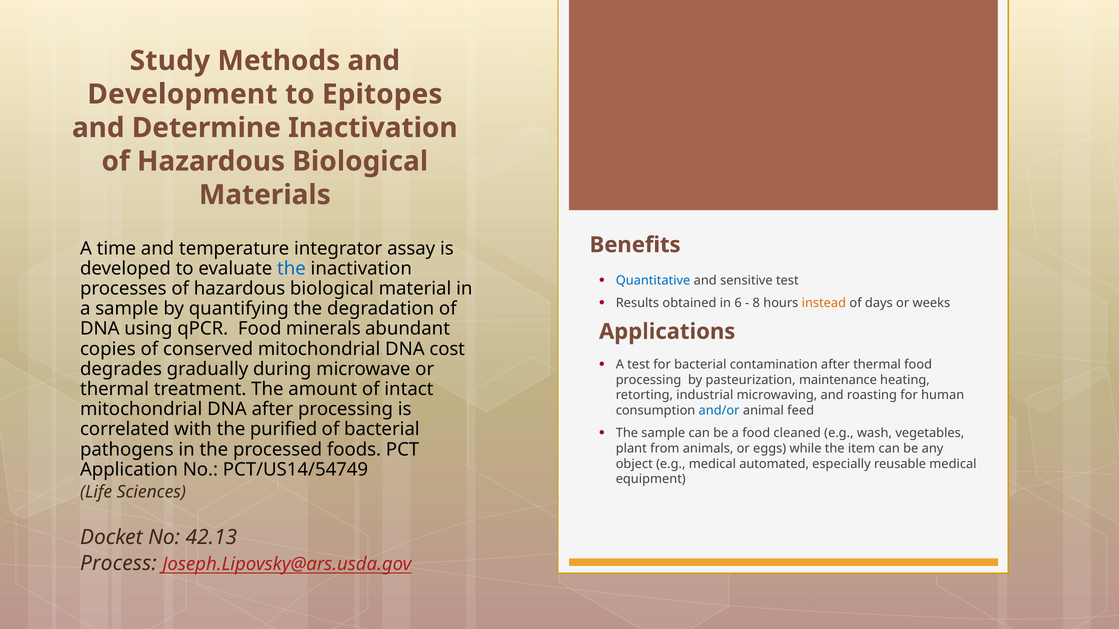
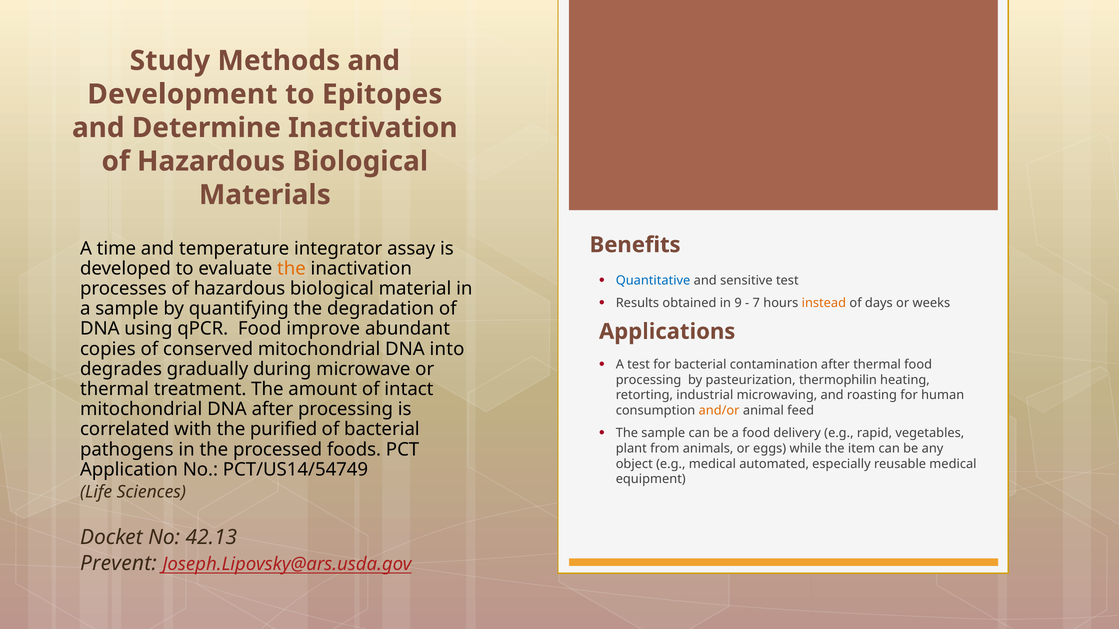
the at (291, 269) colour: blue -> orange
6: 6 -> 9
8: 8 -> 7
minerals: minerals -> improve
cost: cost -> into
maintenance: maintenance -> thermophilin
and/or colour: blue -> orange
cleaned: cleaned -> delivery
wash: wash -> rapid
Process: Process -> Prevent
